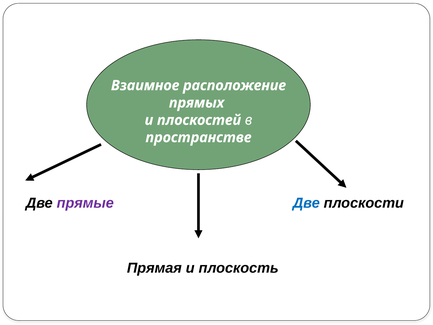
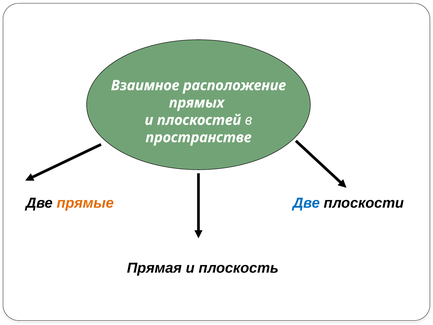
прямые colour: purple -> orange
